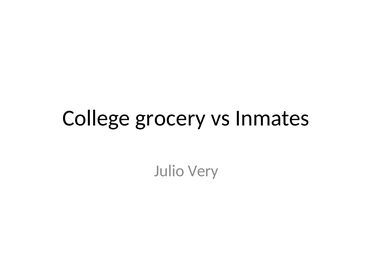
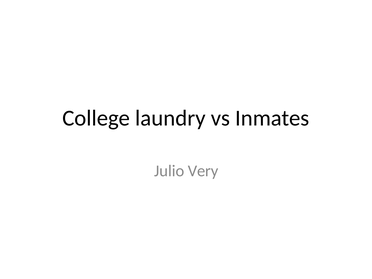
grocery: grocery -> laundry
